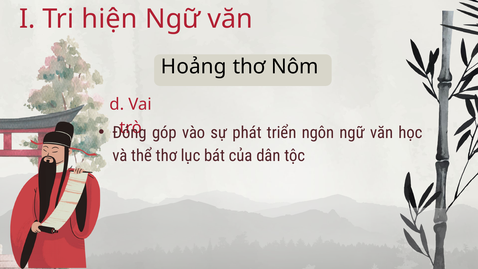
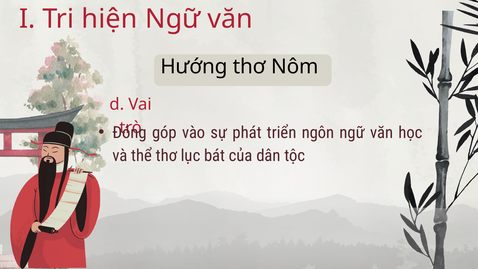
Hoảng: Hoảng -> Hướng
